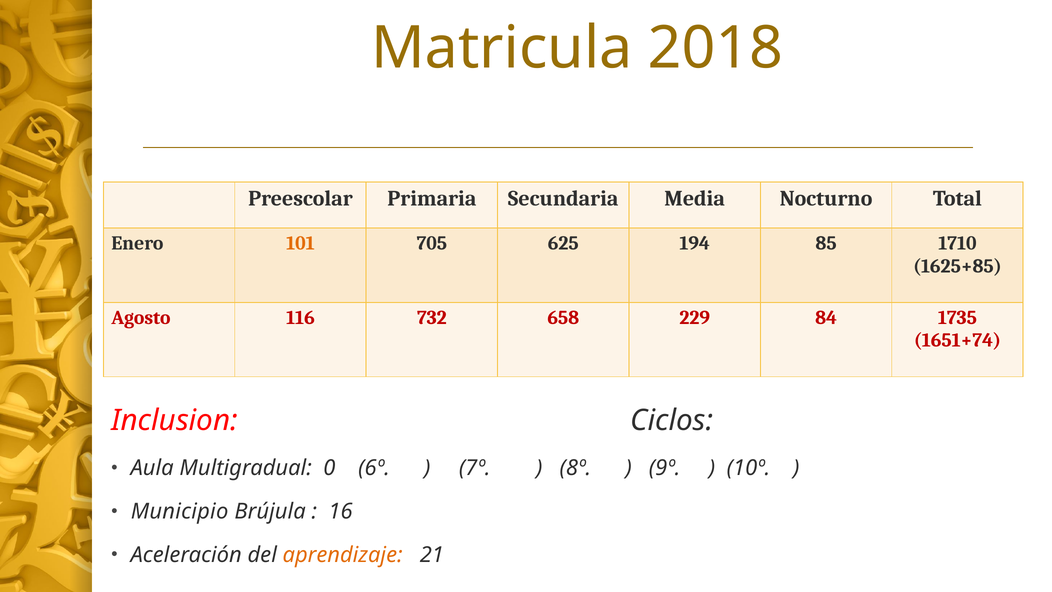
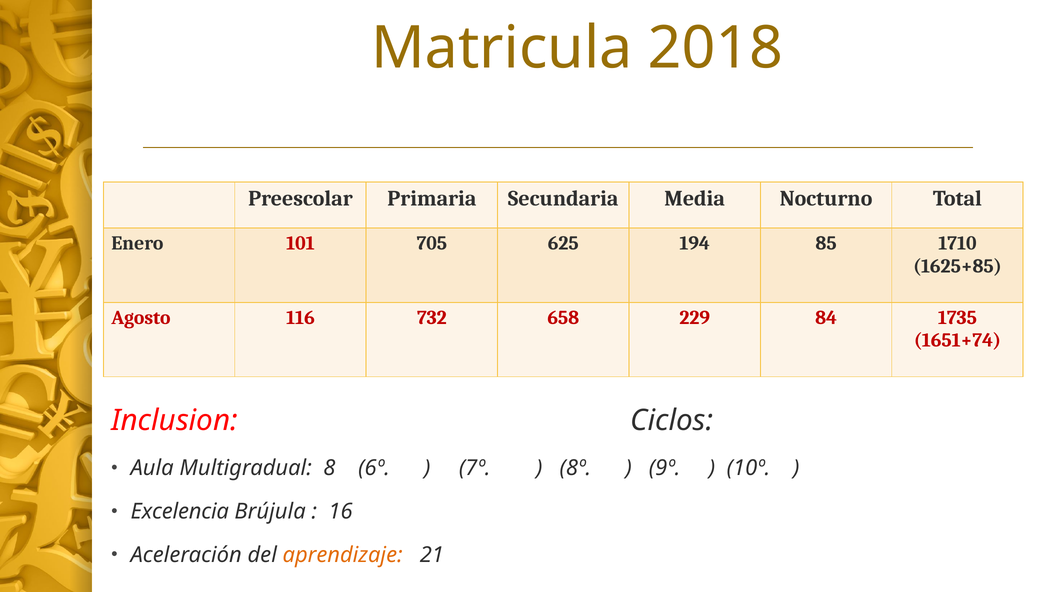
101 colour: orange -> red
0: 0 -> 8
Municipio: Municipio -> Excelencia
